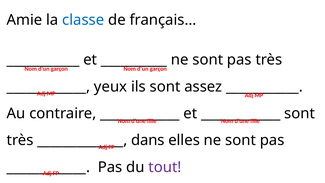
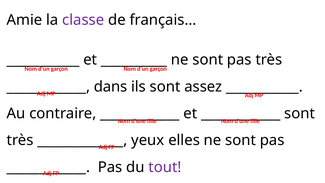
classe colour: blue -> purple
yeux: yeux -> dans
dans: dans -> yeux
